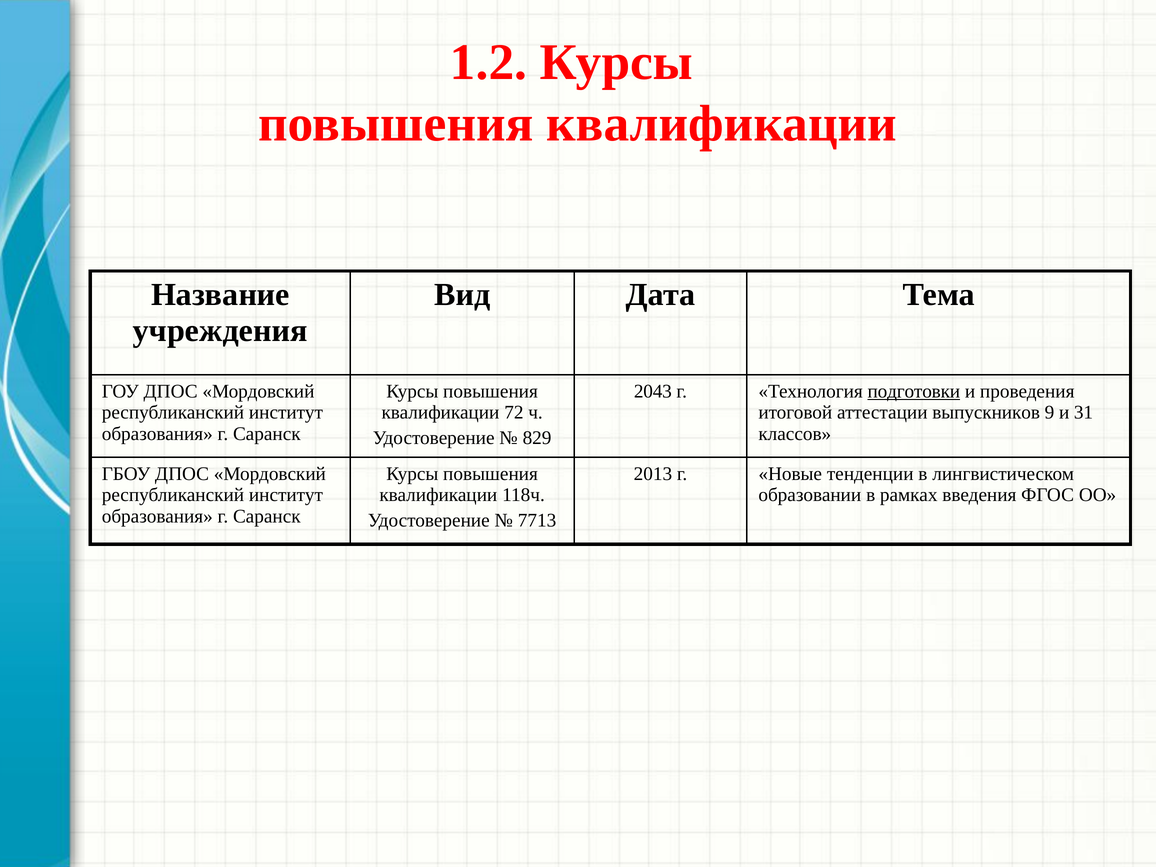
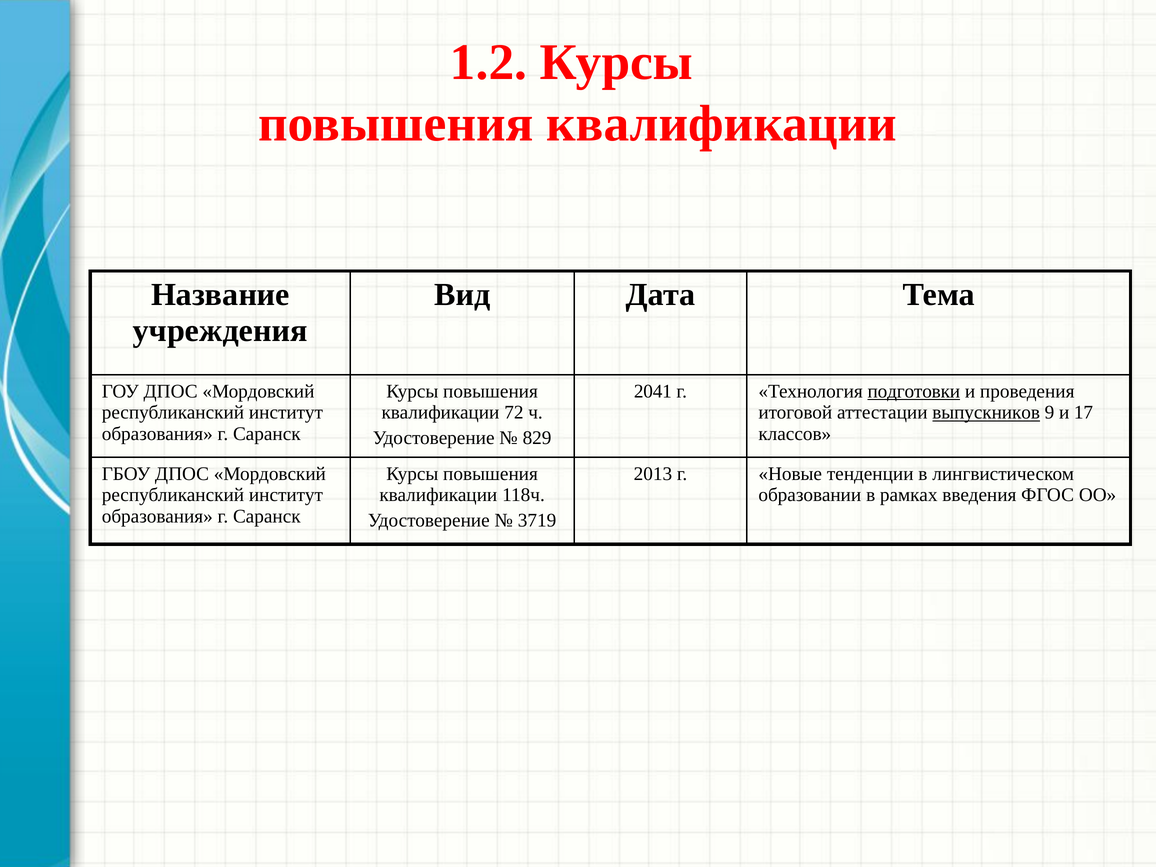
2043: 2043 -> 2041
выпускников underline: none -> present
31: 31 -> 17
7713: 7713 -> 3719
